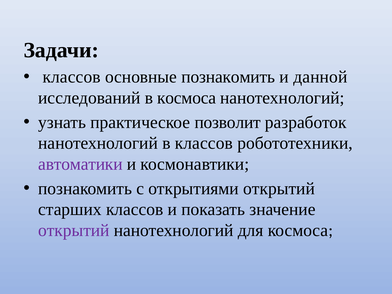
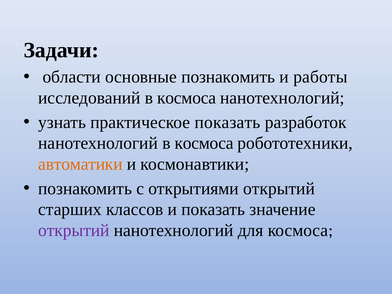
классов at (72, 77): классов -> области
данной: данной -> работы
практическое позволит: позволит -> показать
нанотехнологий в классов: классов -> космоса
автоматики colour: purple -> orange
